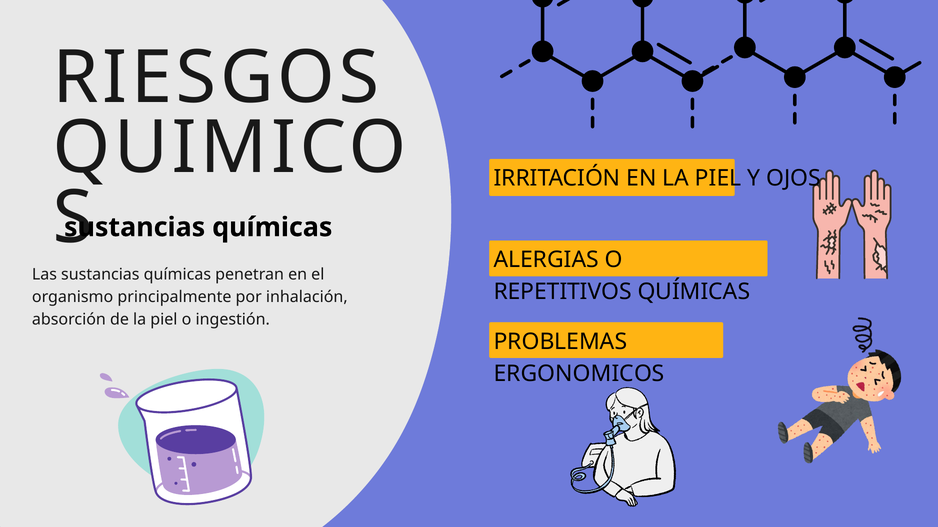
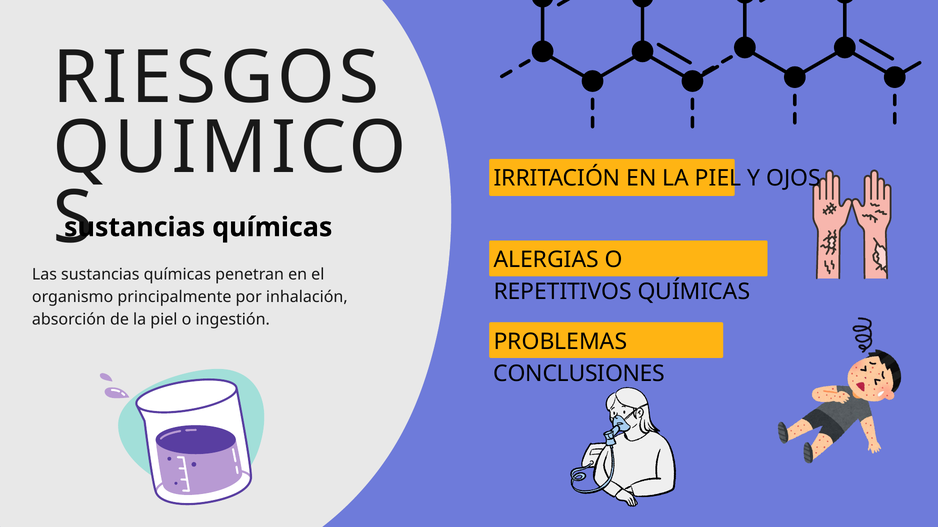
ERGONOMICOS: ERGONOMICOS -> CONCLUSIONES
